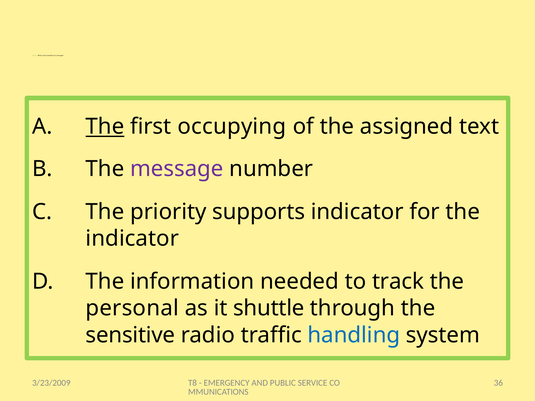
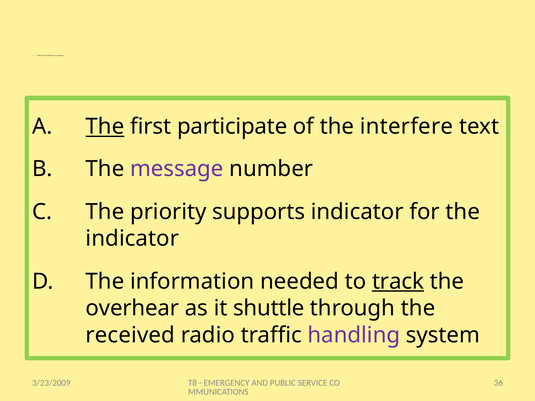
occupying: occupying -> participate
assigned: assigned -> interfere
track underline: none -> present
personal: personal -> overhear
sensitive: sensitive -> received
handling colour: blue -> purple
